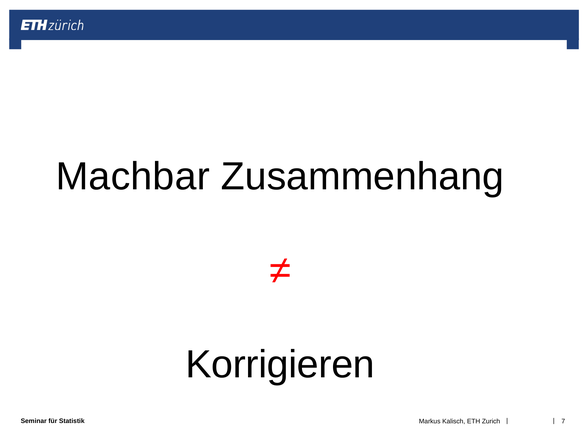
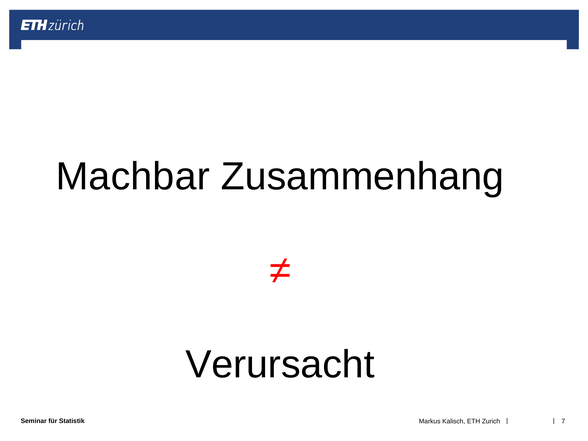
Korrigieren: Korrigieren -> Verursacht
